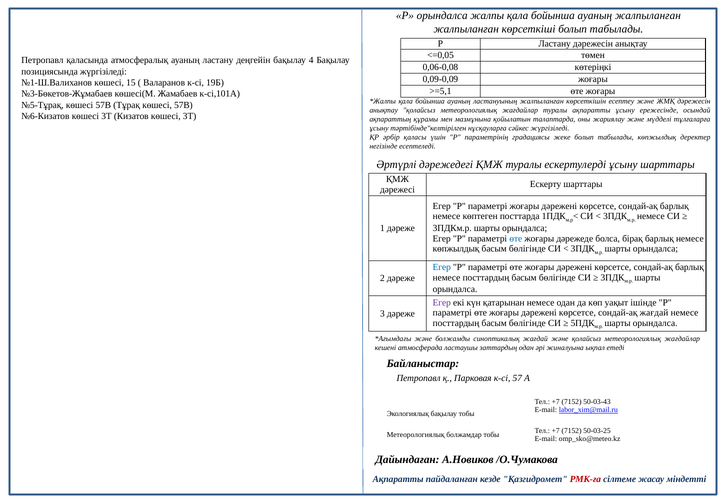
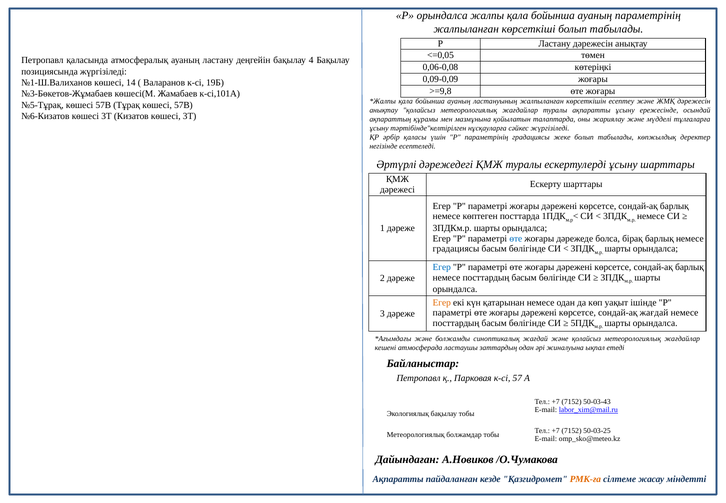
ауаның жалпыланған: жалпыланған -> параметрінің
15: 15 -> 14
>=5,1: >=5,1 -> >=9,8
көпжылдық at (456, 249): көпжылдық -> градациясы
Егер at (442, 302) colour: purple -> orange
РМК-ға colour: red -> orange
